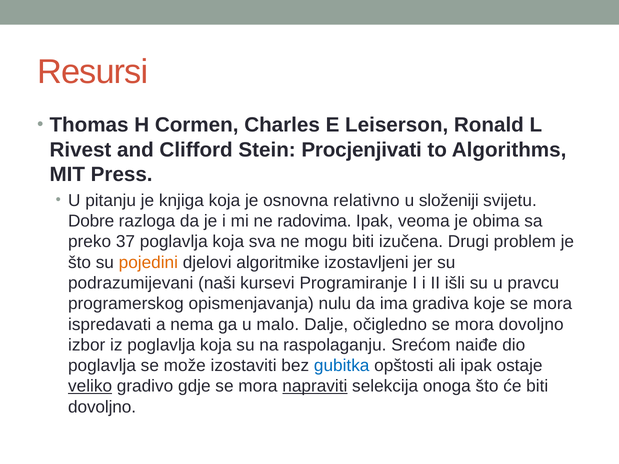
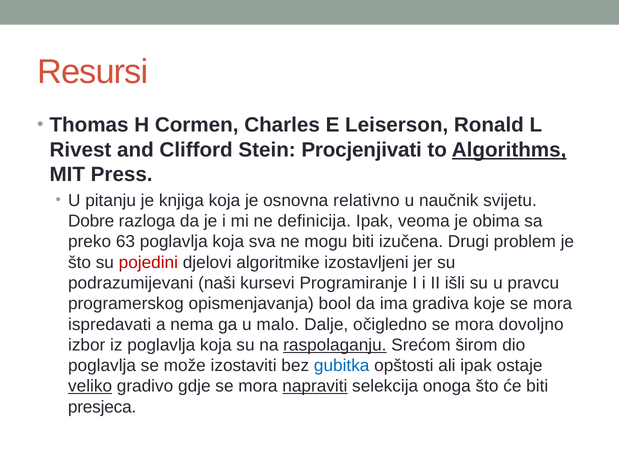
Algorithms underline: none -> present
složeniji: složeniji -> naučnik
radovima: radovima -> definicija
37: 37 -> 63
pojedini colour: orange -> red
nulu: nulu -> bool
raspolaganju underline: none -> present
naiđe: naiđe -> širom
dovoljno at (102, 407): dovoljno -> presjeca
